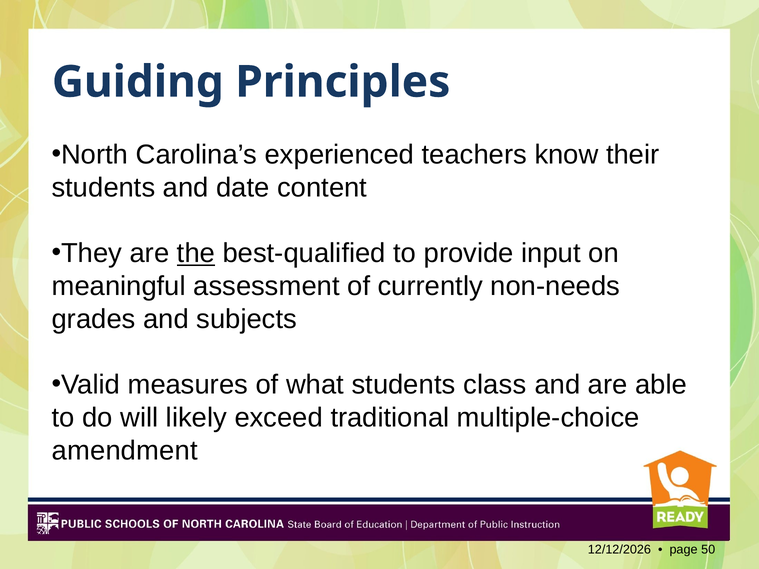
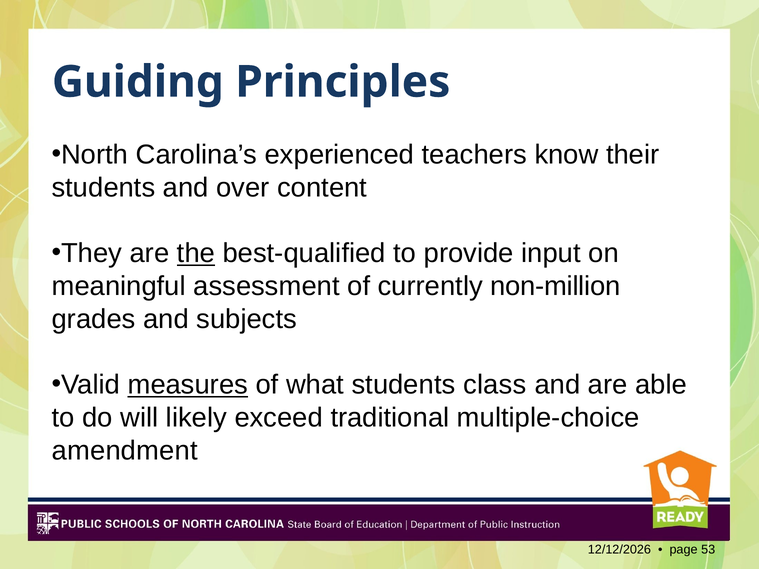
date: date -> over
non-needs: non-needs -> non-million
measures underline: none -> present
50: 50 -> 53
